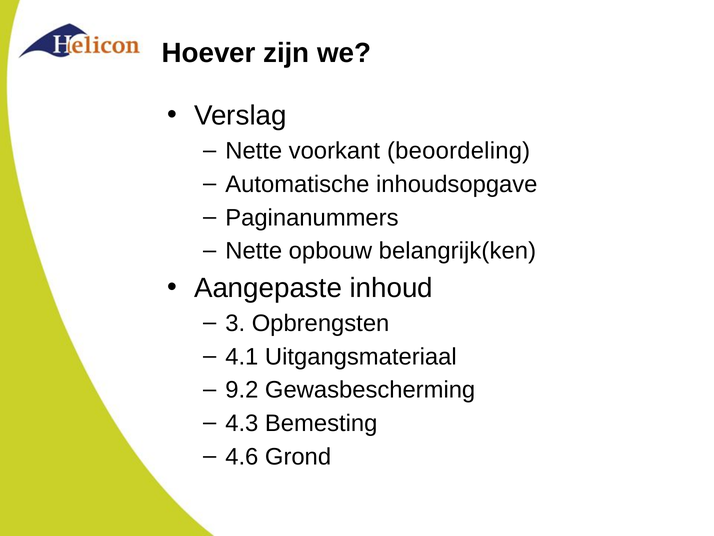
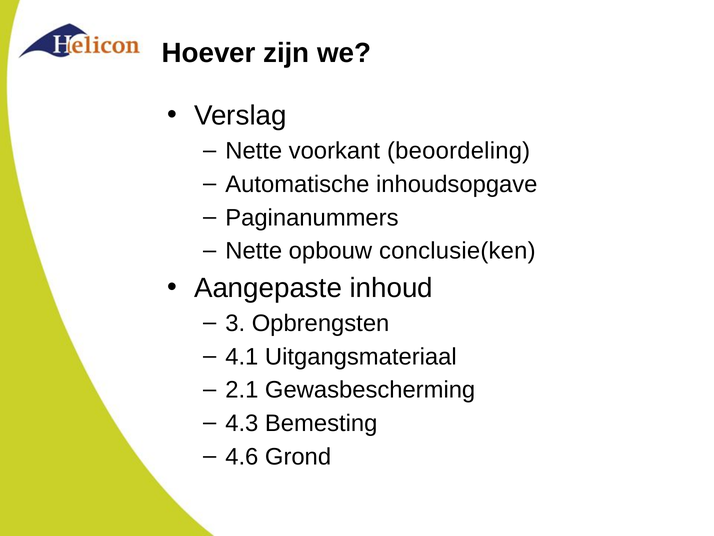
belangrijk(ken: belangrijk(ken -> conclusie(ken
9.2: 9.2 -> 2.1
